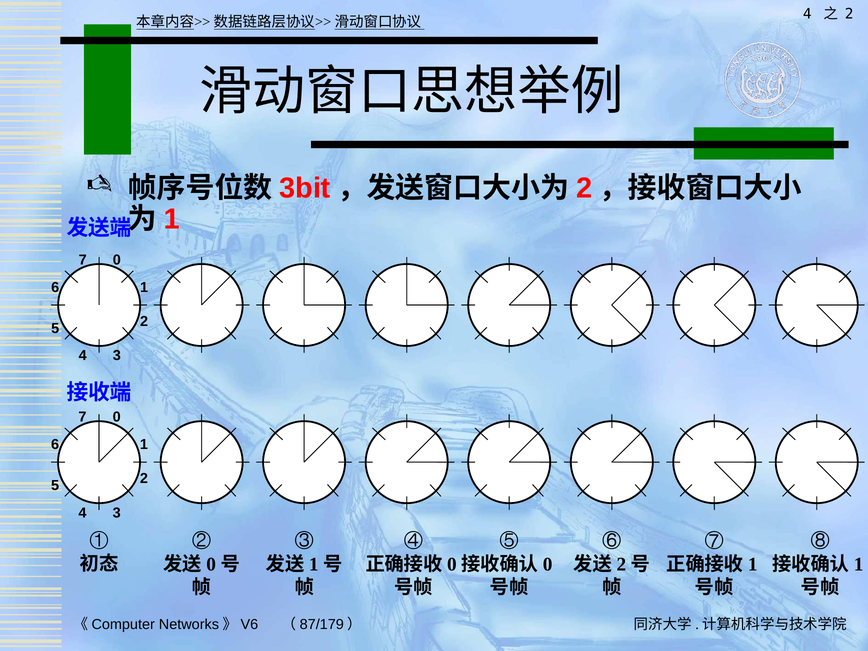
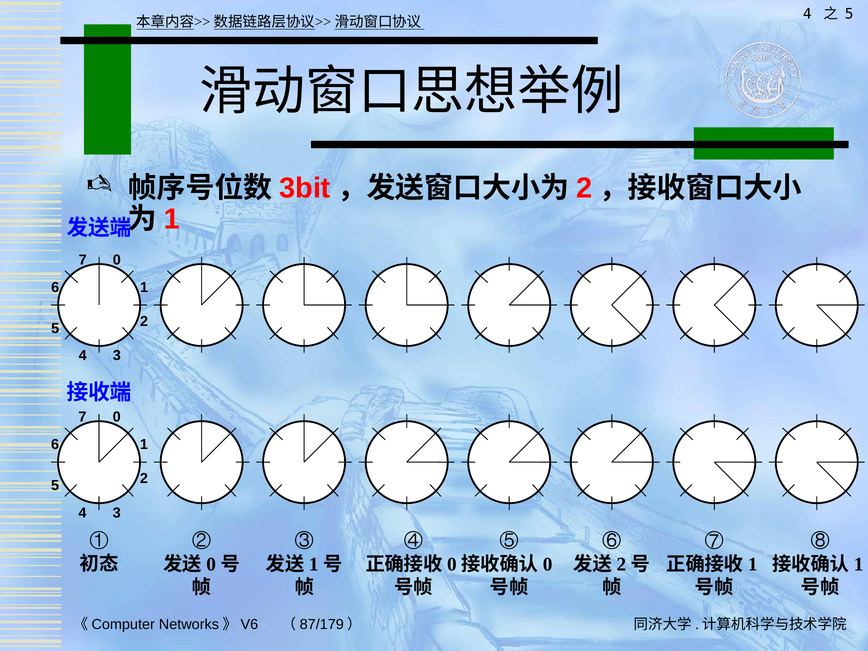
2 at (849, 14): 2 -> 5
